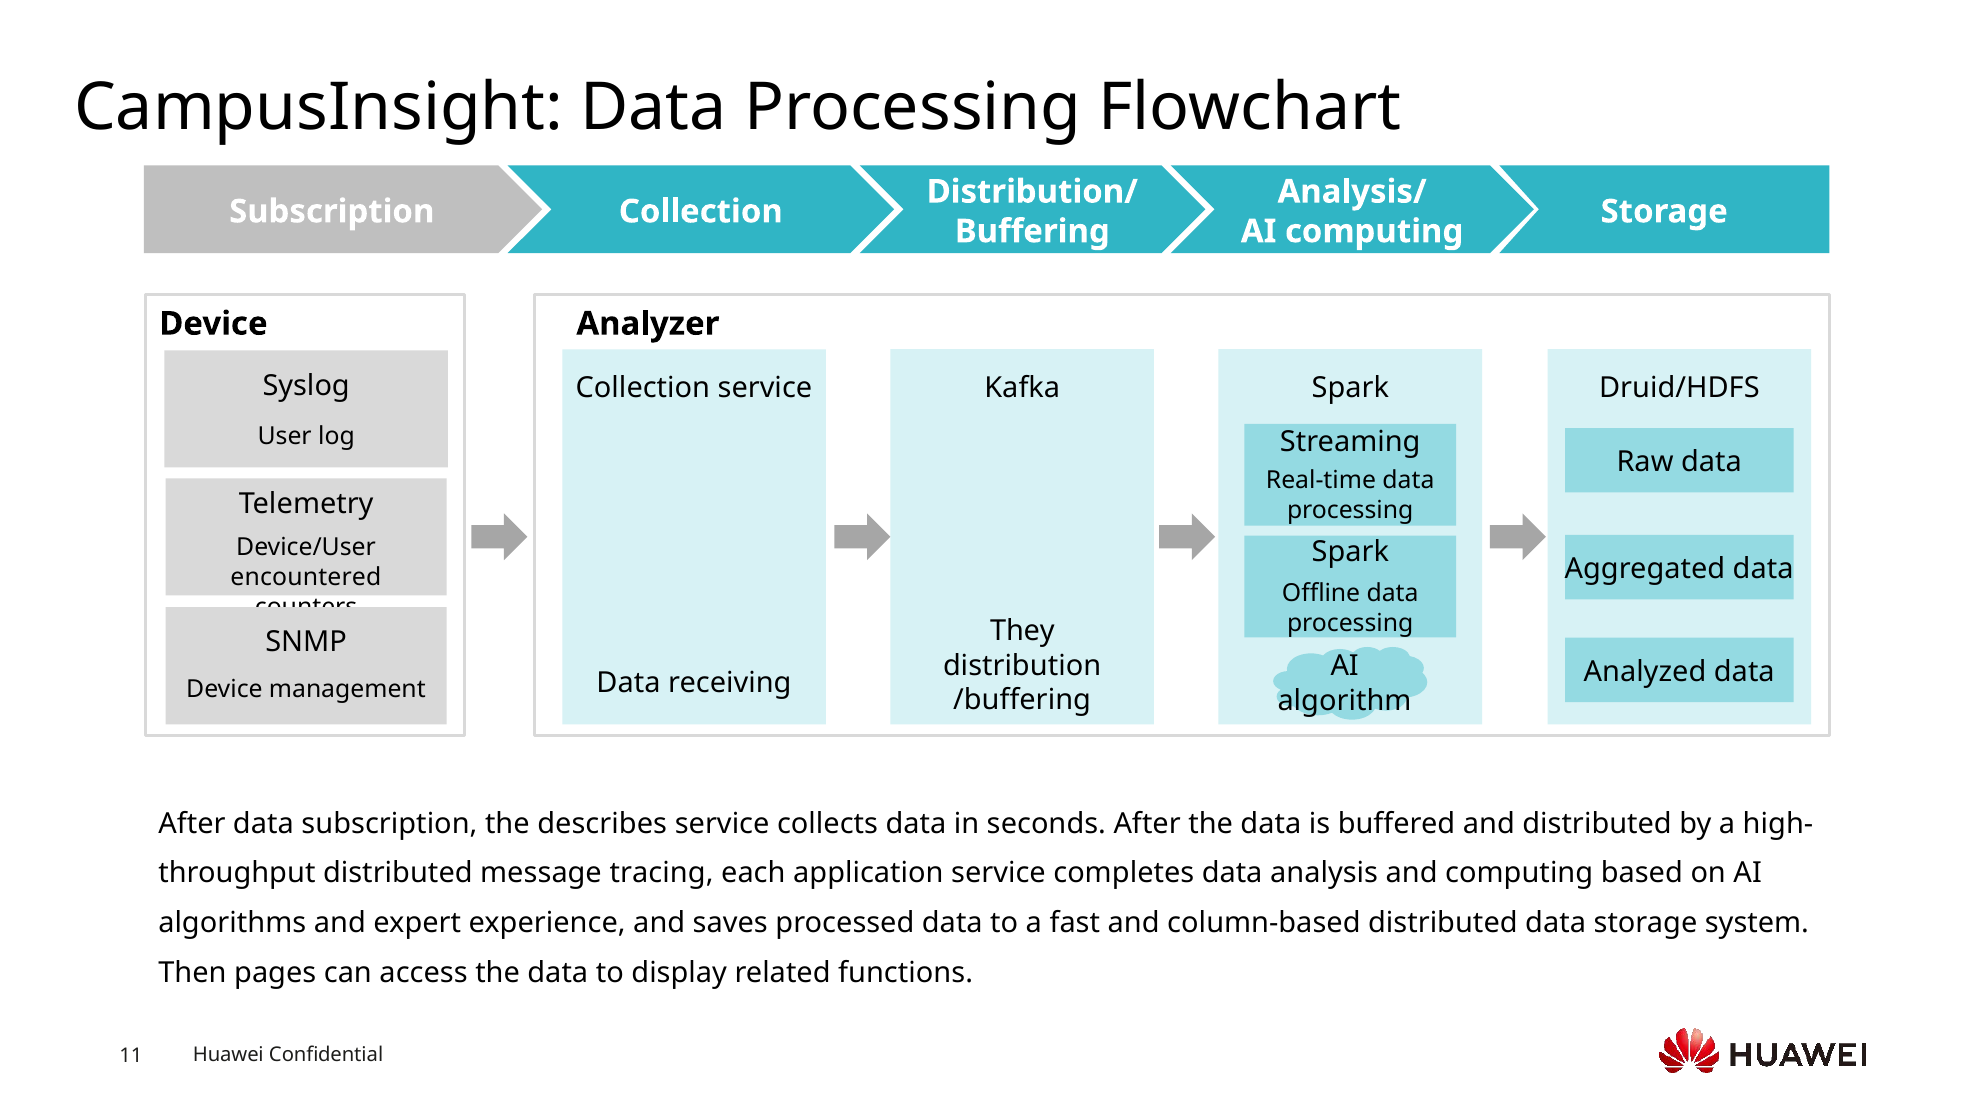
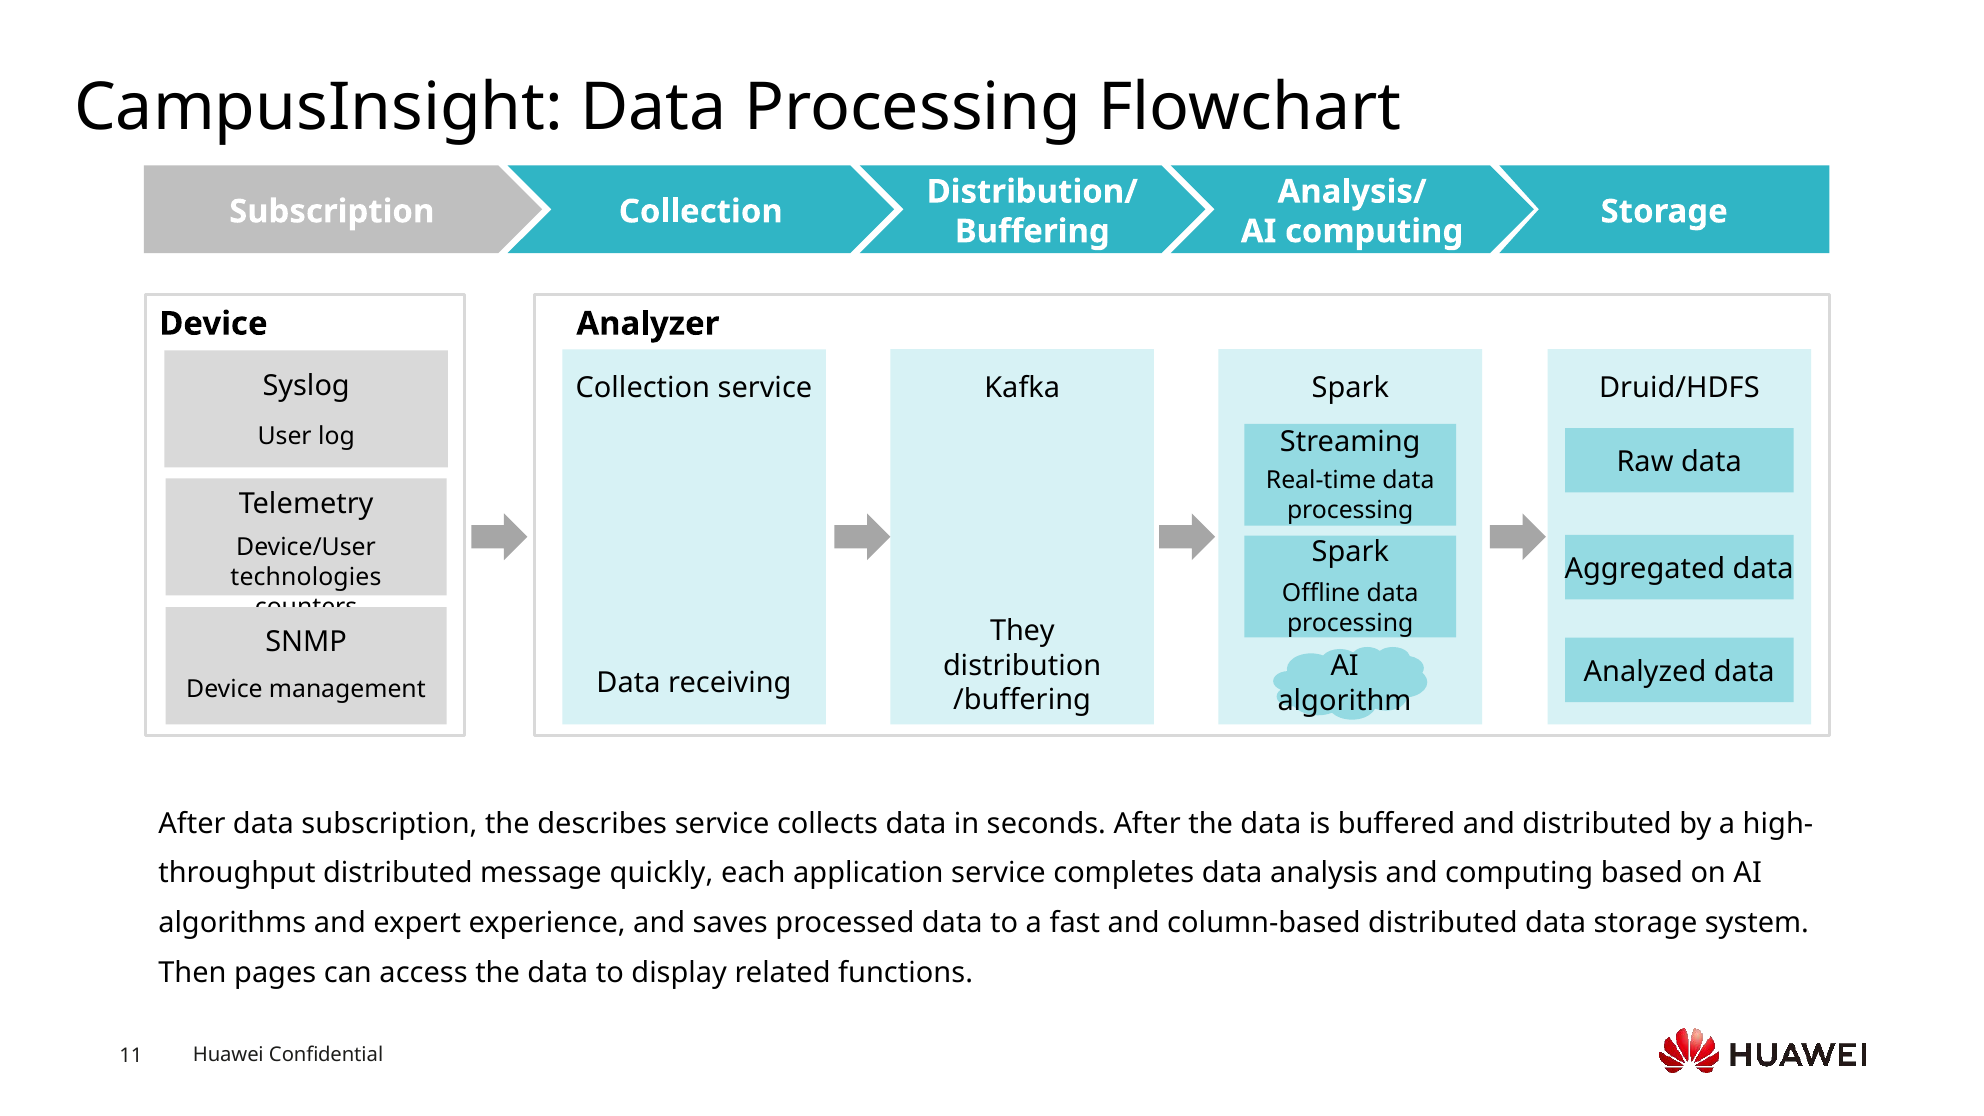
encountered: encountered -> technologies
tracing: tracing -> quickly
